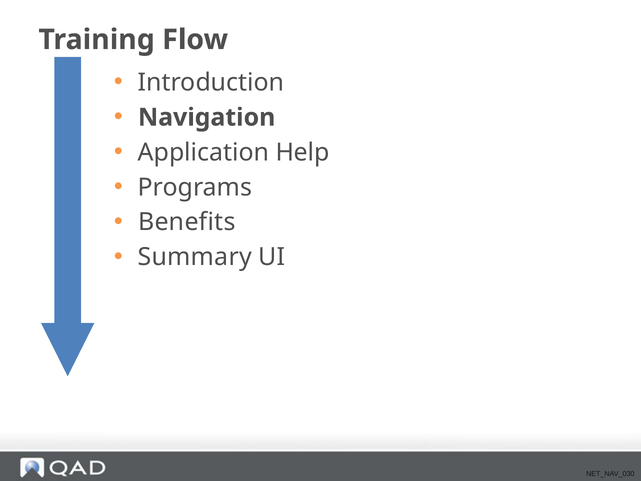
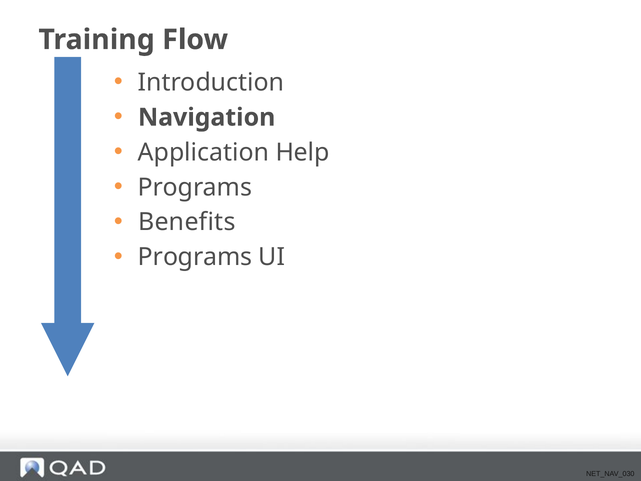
Summary at (195, 257): Summary -> Programs
